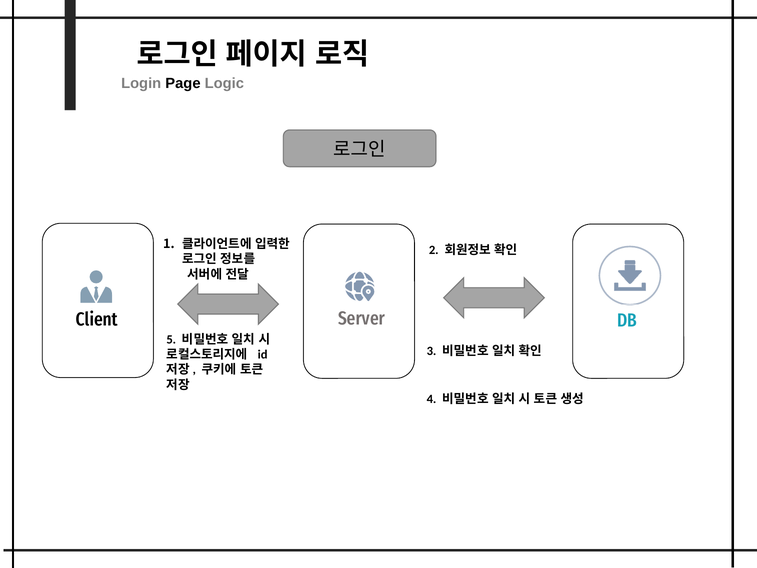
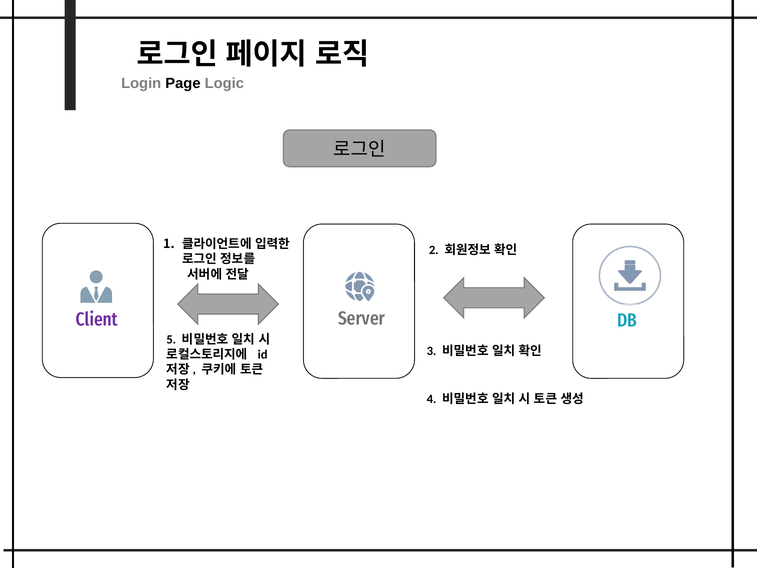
Client colour: black -> purple
